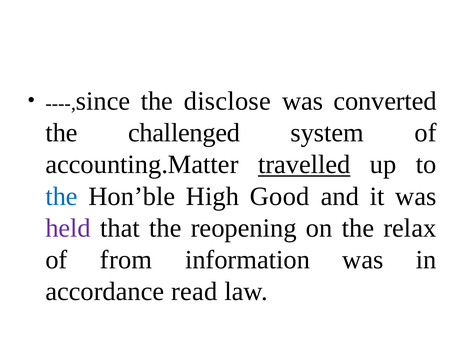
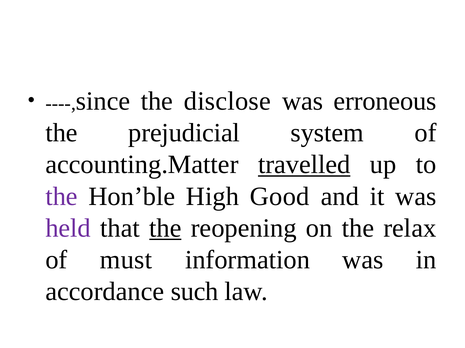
converted: converted -> erroneous
challenged: challenged -> prejudicial
the at (61, 197) colour: blue -> purple
the at (165, 228) underline: none -> present
from: from -> must
read: read -> such
